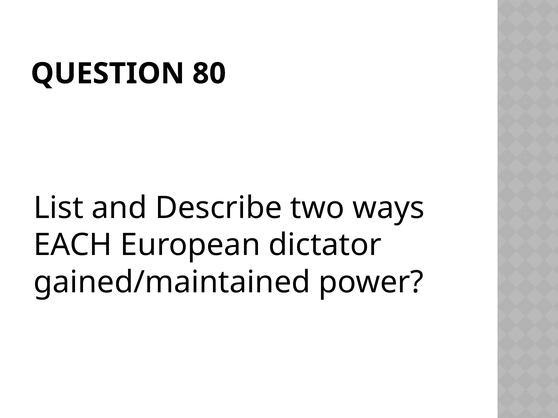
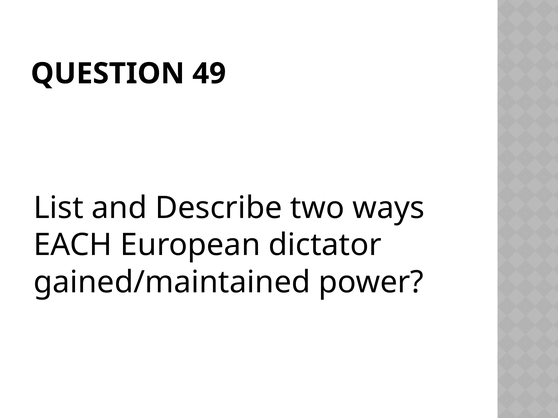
80: 80 -> 49
